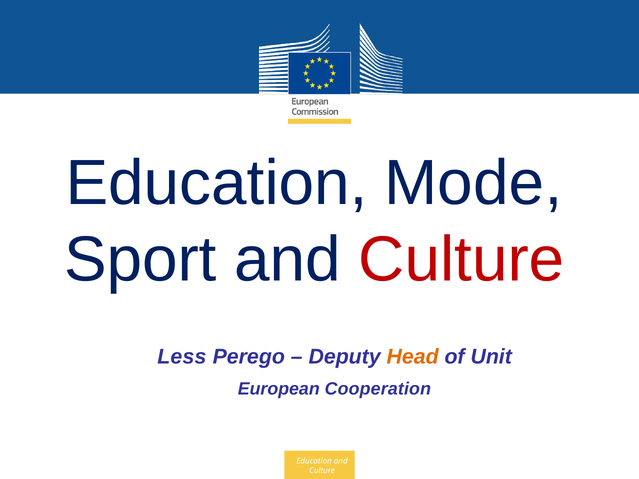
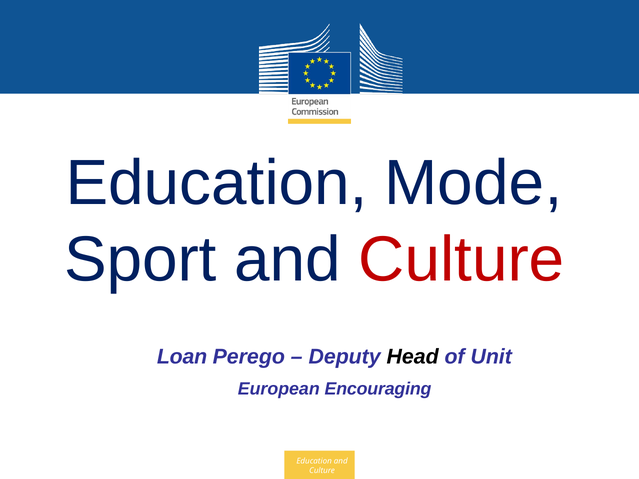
Less: Less -> Loan
Head colour: orange -> black
Cooperation: Cooperation -> Encouraging
